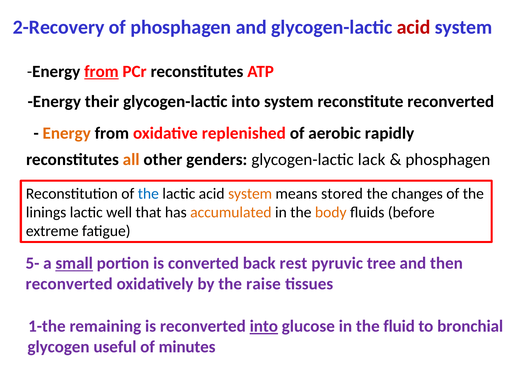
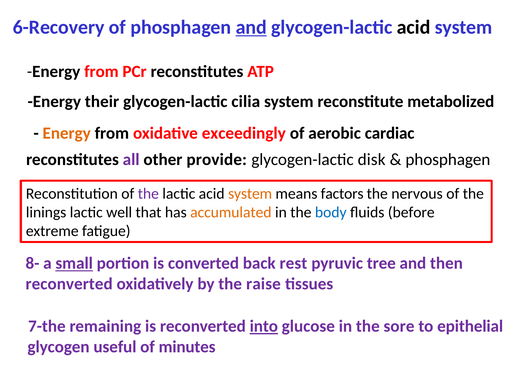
2-Recovery: 2-Recovery -> 6-Recovery
and at (251, 27) underline: none -> present
acid at (414, 27) colour: red -> black
from at (101, 72) underline: present -> none
glycogen-lactic into: into -> cilia
reconstitute reconverted: reconverted -> metabolized
replenished: replenished -> exceedingly
rapidly: rapidly -> cardiac
all colour: orange -> purple
genders: genders -> provide
lack: lack -> disk
the at (148, 194) colour: blue -> purple
stored: stored -> factors
changes: changes -> nervous
body colour: orange -> blue
5-: 5- -> 8-
1-the: 1-the -> 7-the
fluid: fluid -> sore
bronchial: bronchial -> epithelial
